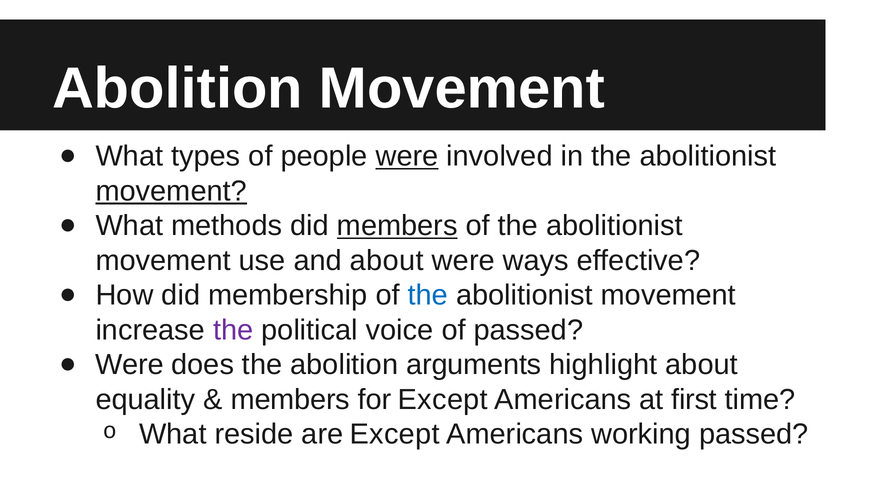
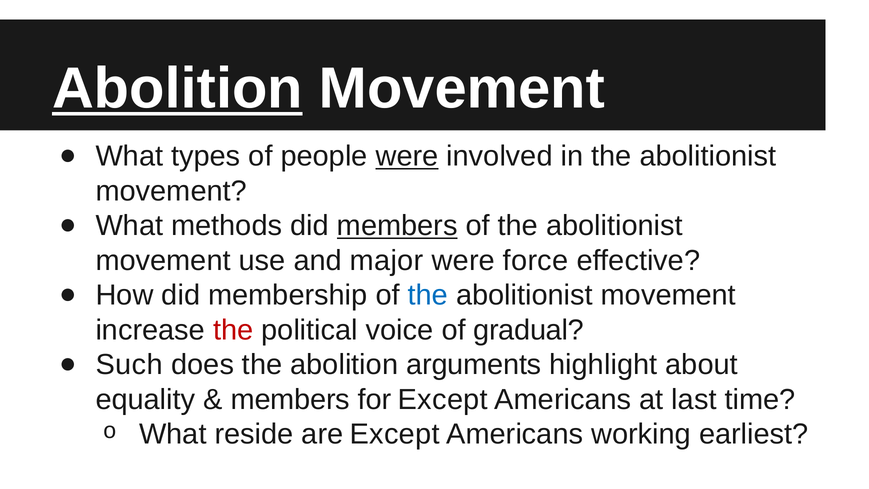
Abolition at (177, 89) underline: none -> present
movement at (171, 191) underline: present -> none
and about: about -> major
ways: ways -> force
the at (233, 330) colour: purple -> red
of passed: passed -> gradual
Were at (130, 365): Were -> Such
first: first -> last
working passed: passed -> earliest
